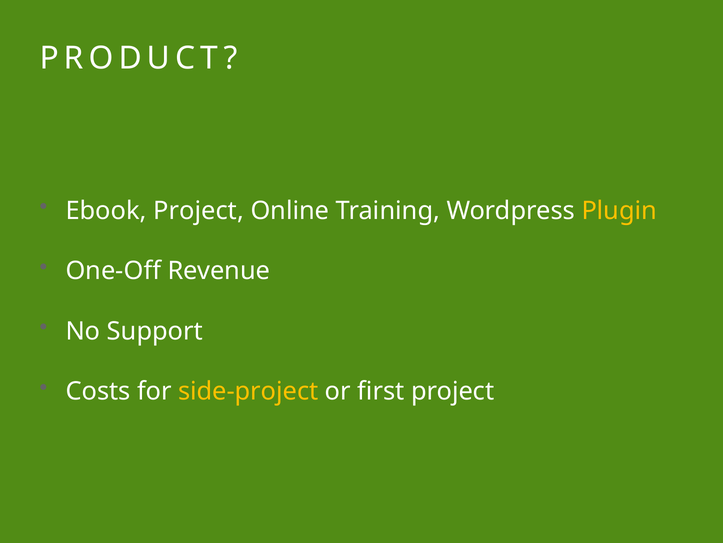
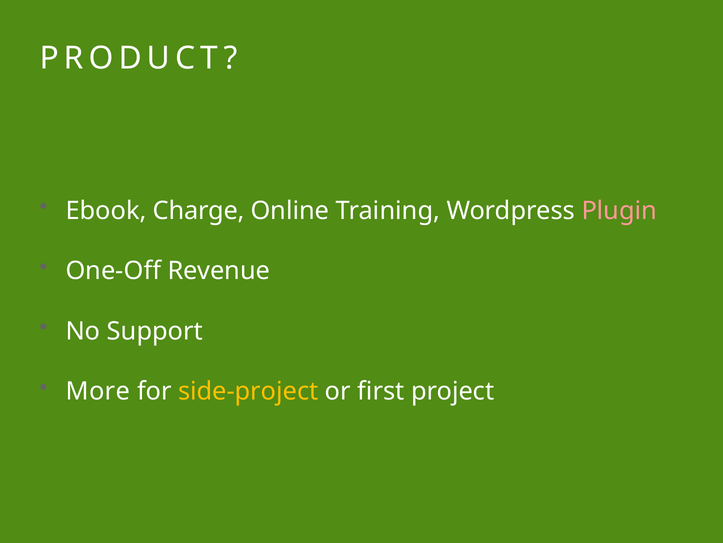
Ebook Project: Project -> Charge
Plugin colour: yellow -> pink
Costs: Costs -> More
